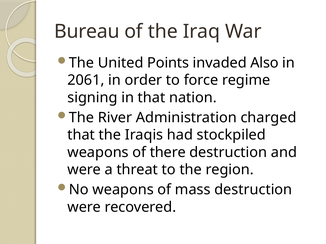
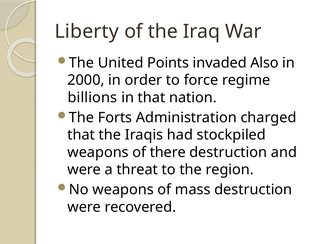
Bureau: Bureau -> Liberty
2061: 2061 -> 2000
signing: signing -> billions
River: River -> Forts
